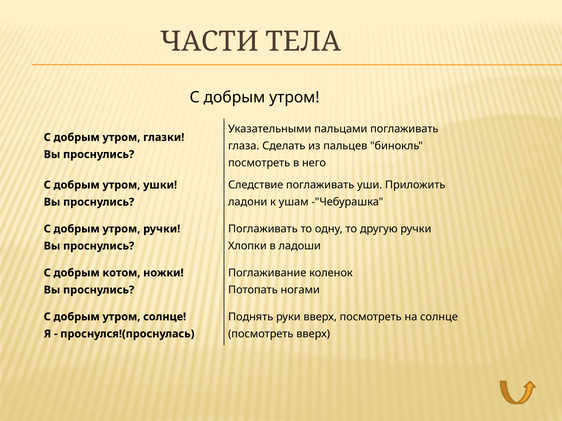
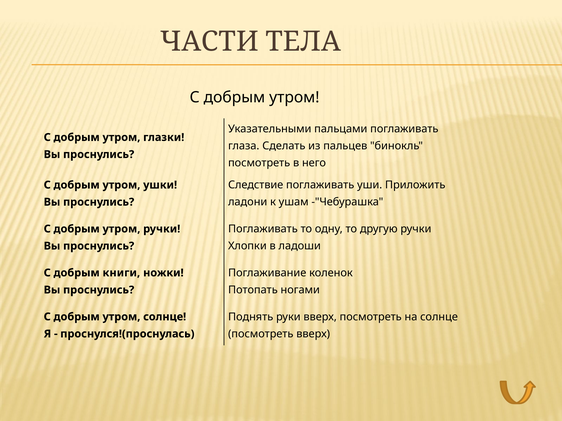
котом: котом -> книги
